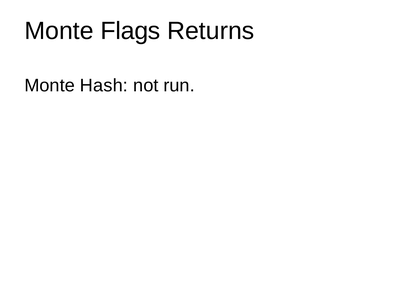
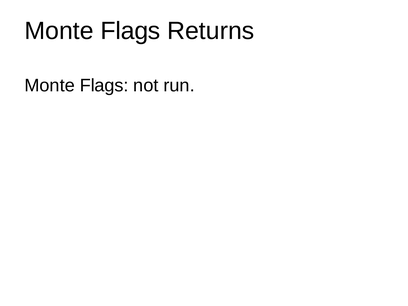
Hash at (104, 86): Hash -> Flags
